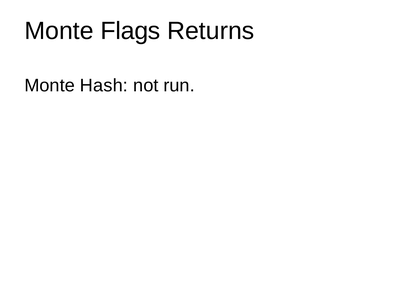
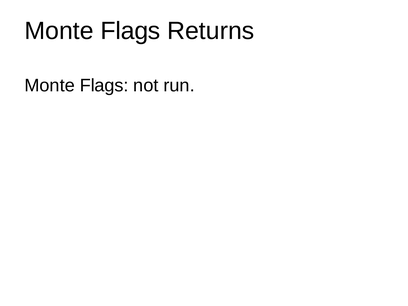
Hash at (104, 86): Hash -> Flags
